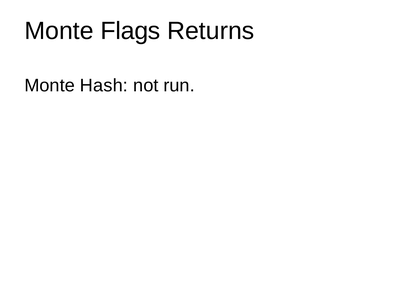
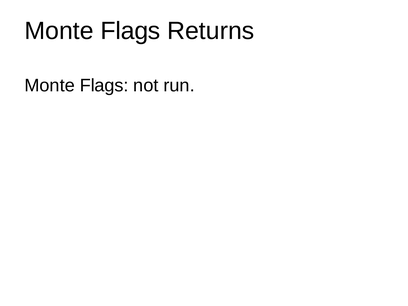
Hash at (104, 86): Hash -> Flags
